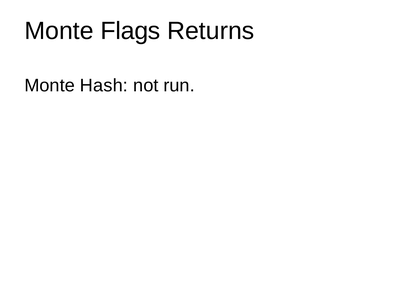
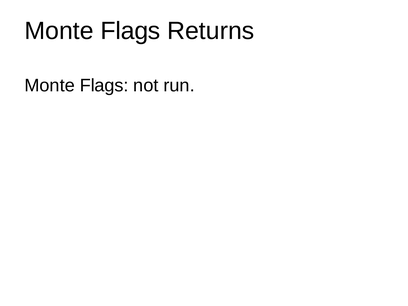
Hash at (104, 86): Hash -> Flags
